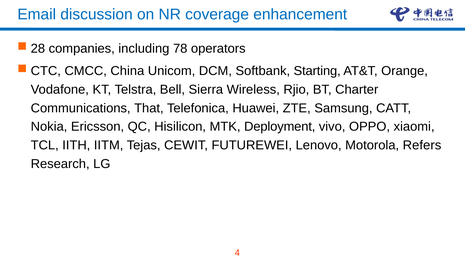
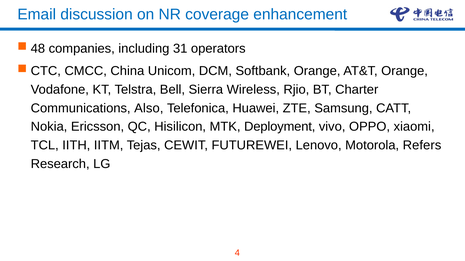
28: 28 -> 48
78: 78 -> 31
Softbank Starting: Starting -> Orange
That: That -> Also
